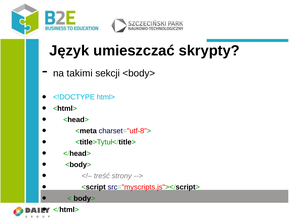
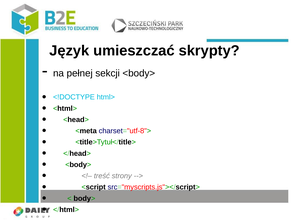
takimi: takimi -> pełnej
